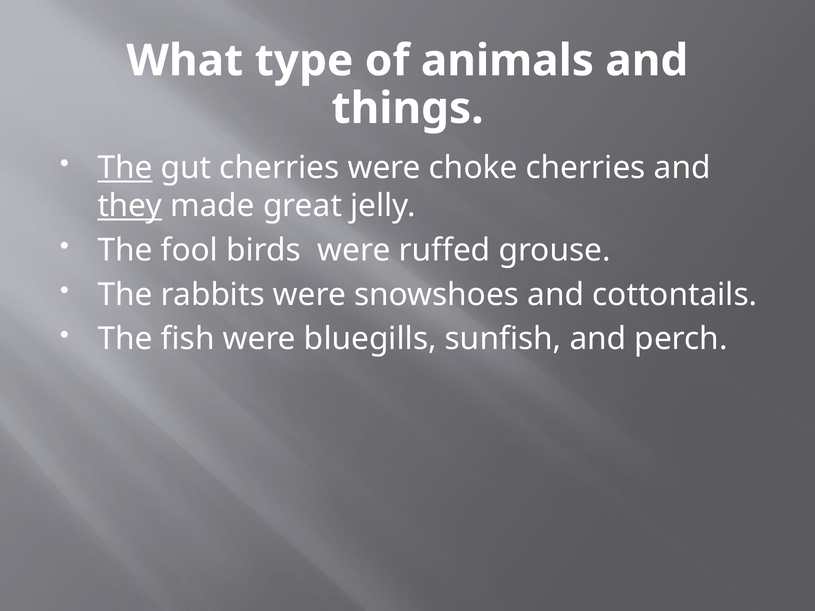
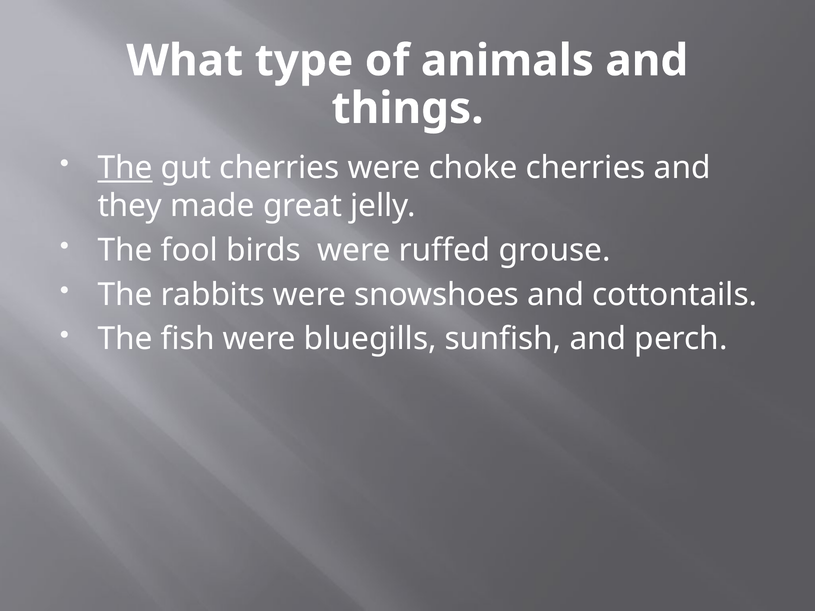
they underline: present -> none
